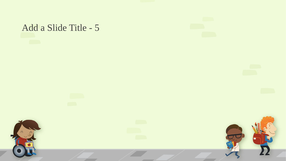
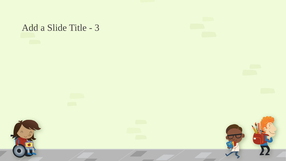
5: 5 -> 3
